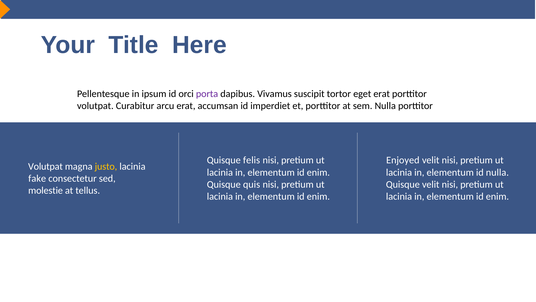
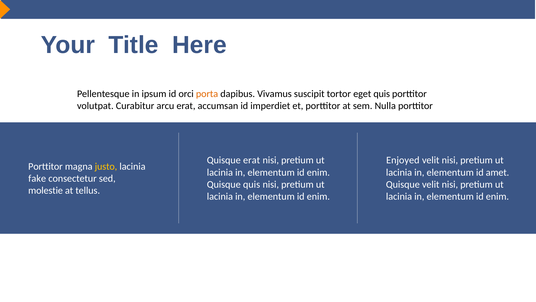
porta colour: purple -> orange
eget erat: erat -> quis
Quisque felis: felis -> erat
Volutpat at (45, 166): Volutpat -> Porttitor
id nulla: nulla -> amet
